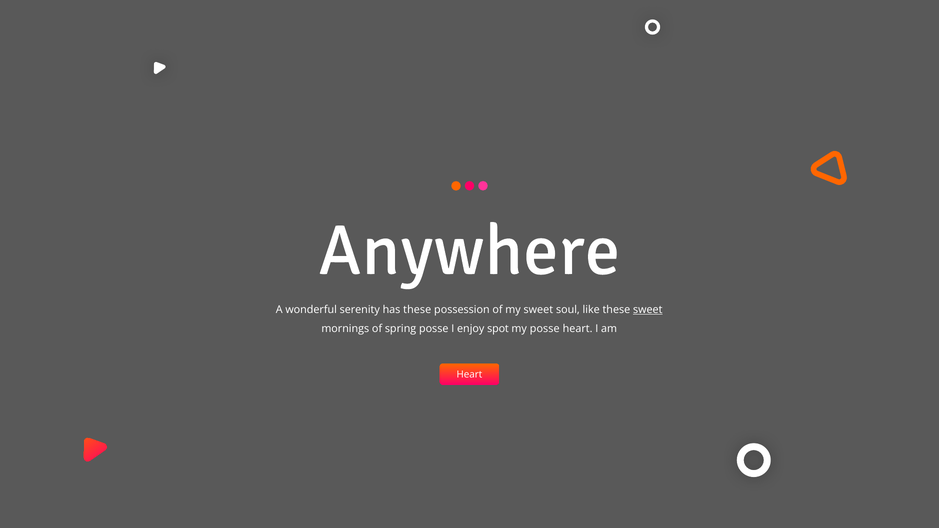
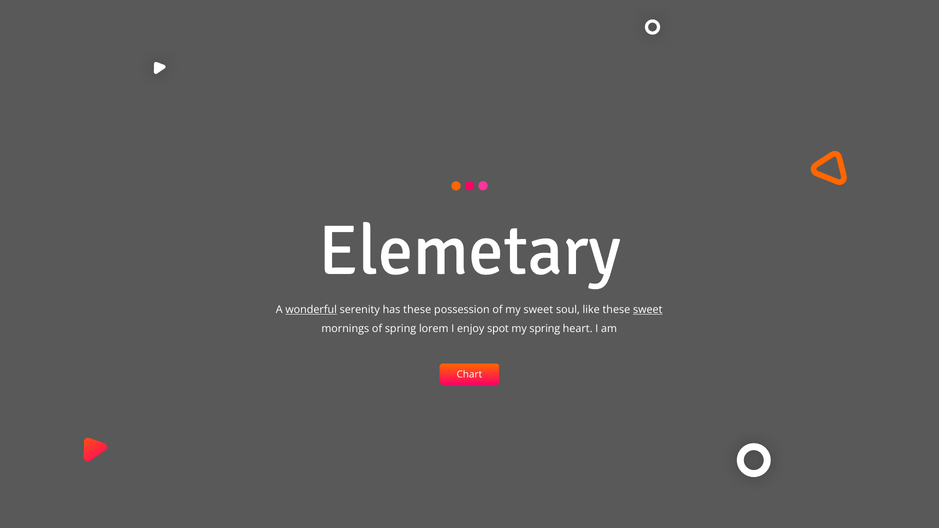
Anywhere: Anywhere -> Elemetary
wonderful underline: none -> present
spring posse: posse -> lorem
my posse: posse -> spring
Heart at (469, 375): Heart -> Chart
